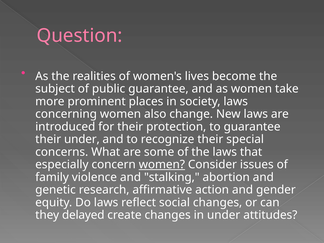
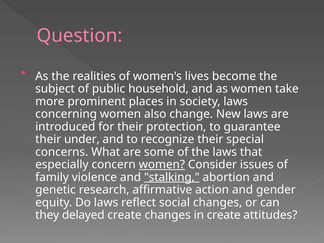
public guarantee: guarantee -> household
stalking underline: none -> present
in under: under -> create
